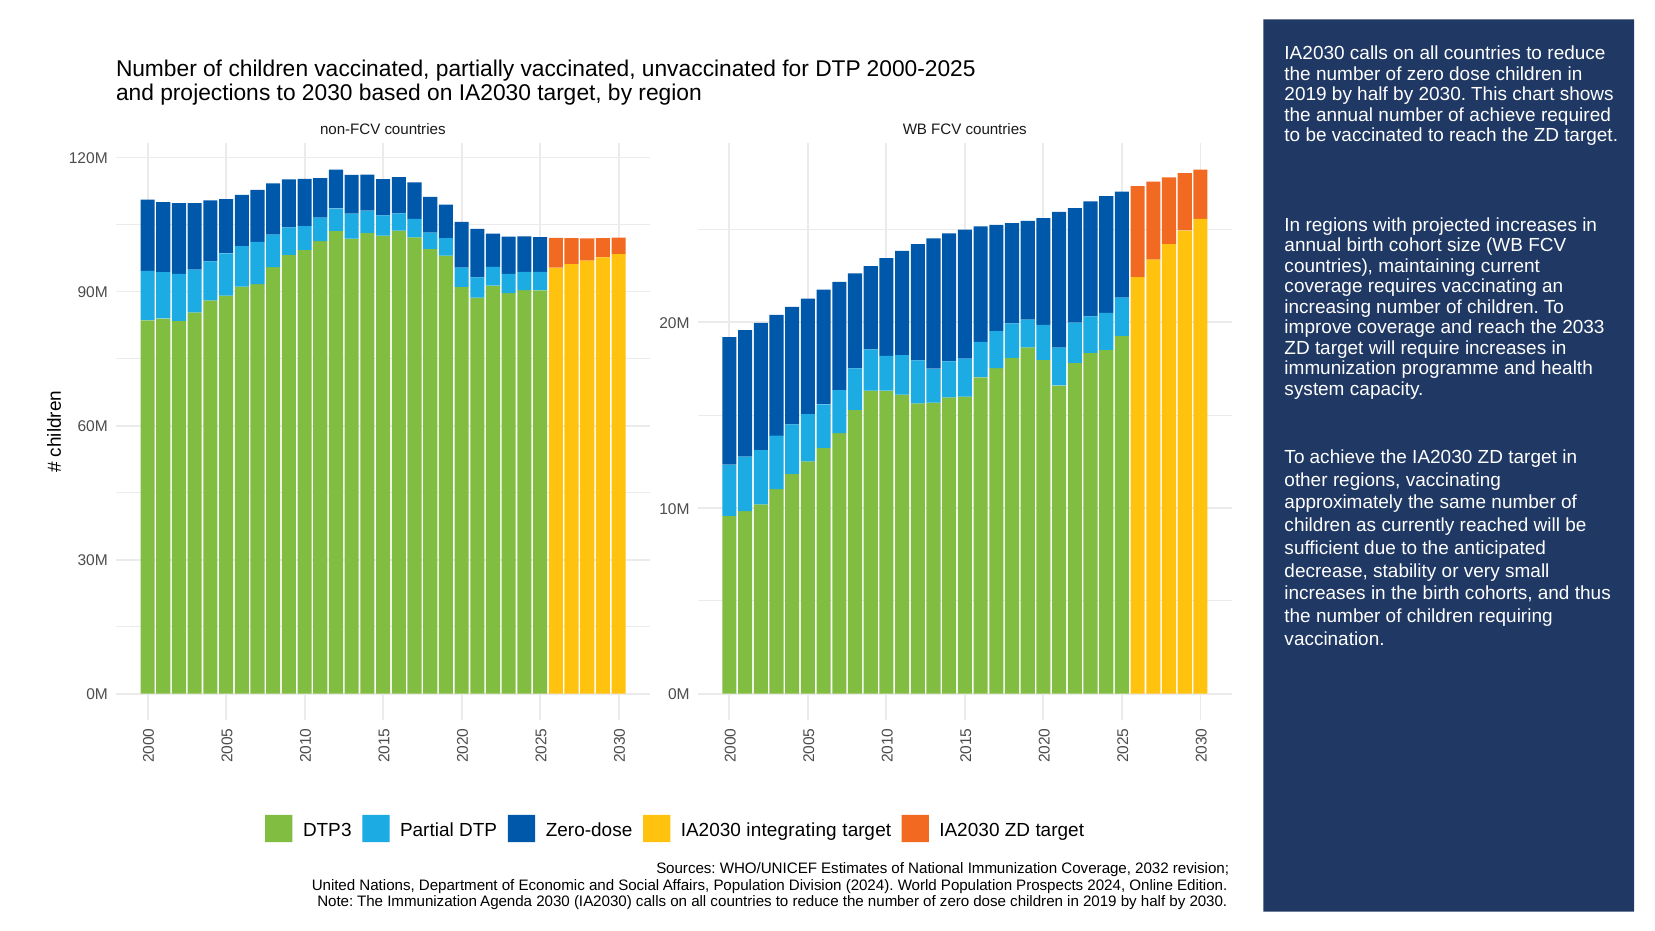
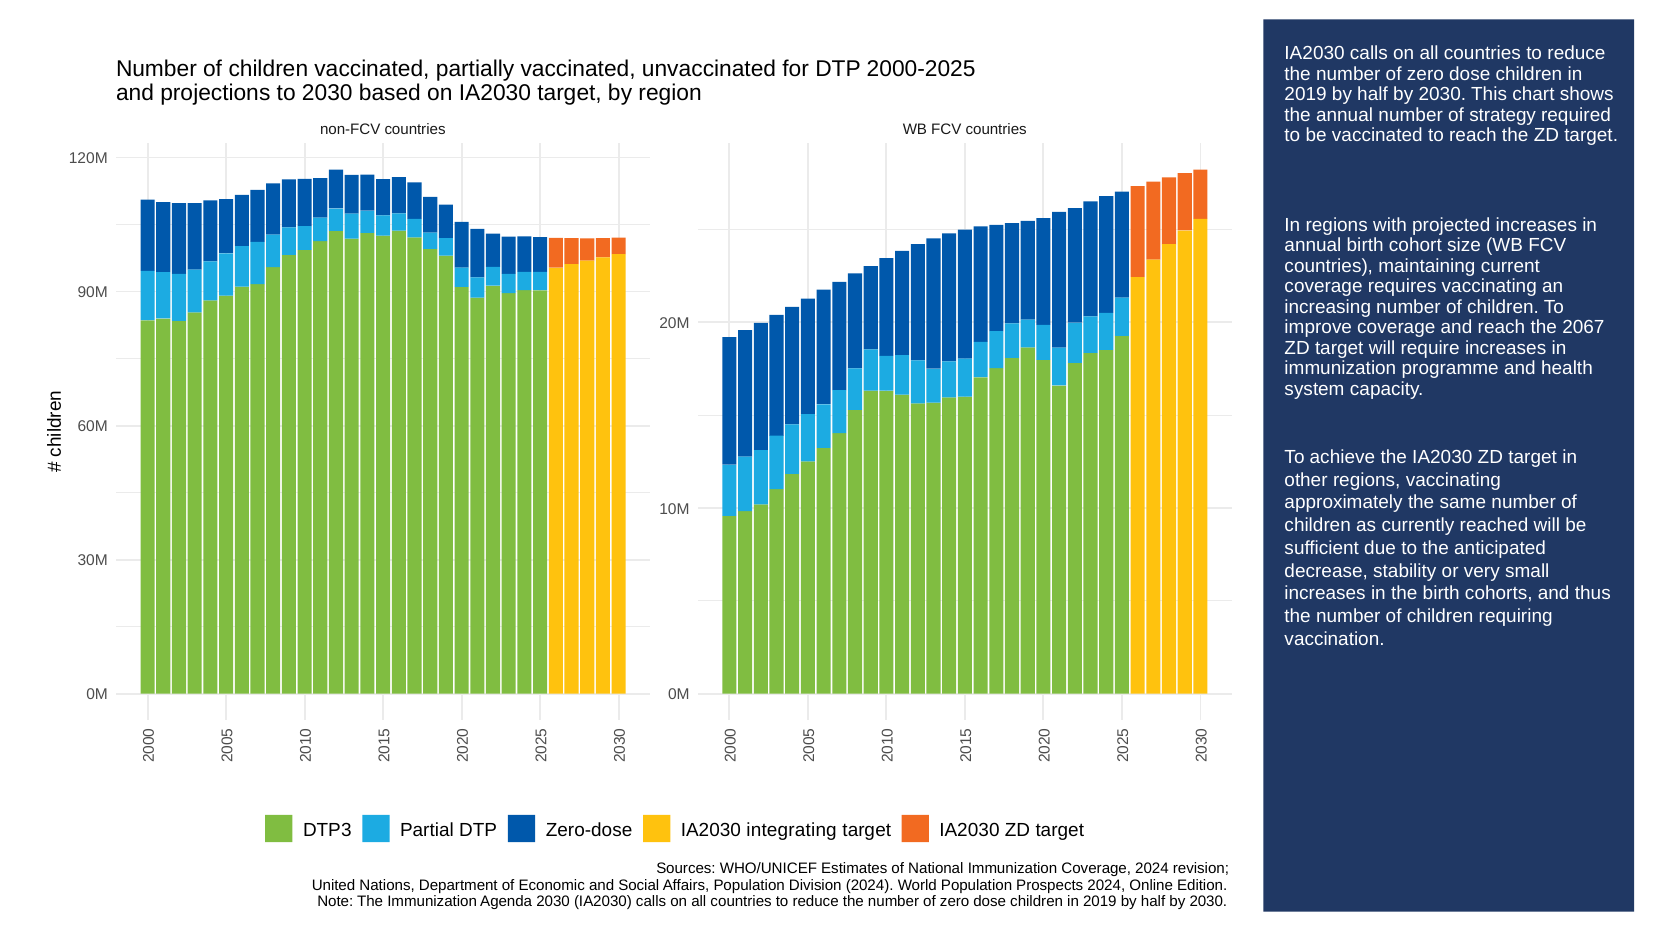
of achieve: achieve -> strategy
2033: 2033 -> 2067
Coverage 2032: 2032 -> 2024
